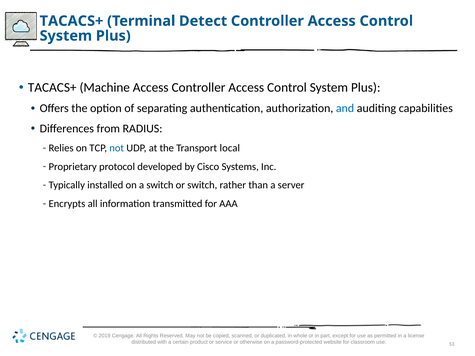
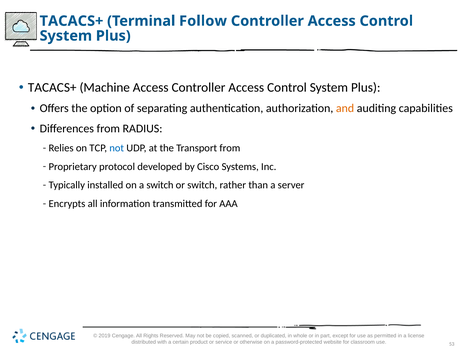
Detect: Detect -> Follow
and colour: blue -> orange
Transport local: local -> from
